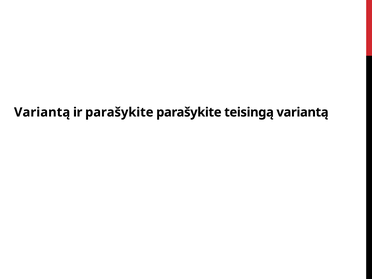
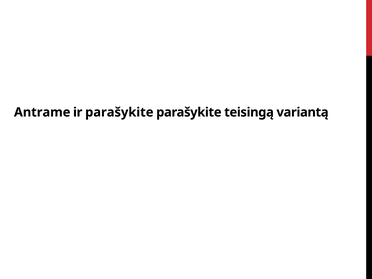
Variantą at (42, 112): Variantą -> Antrame
